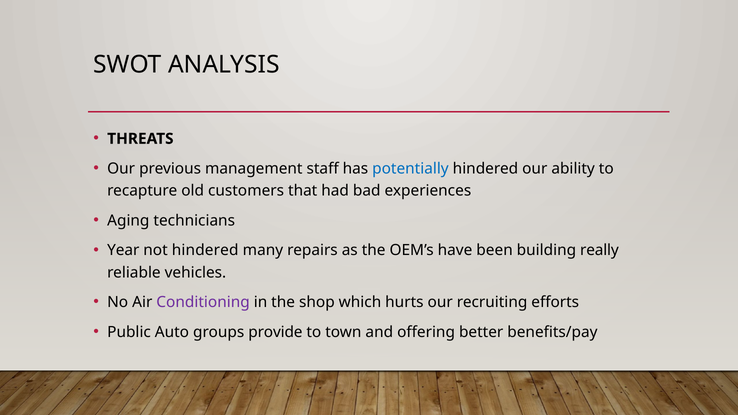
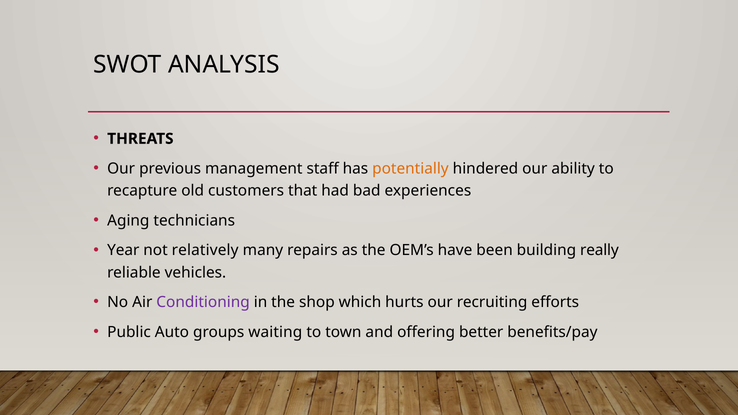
potentially colour: blue -> orange
not hindered: hindered -> relatively
provide: provide -> waiting
